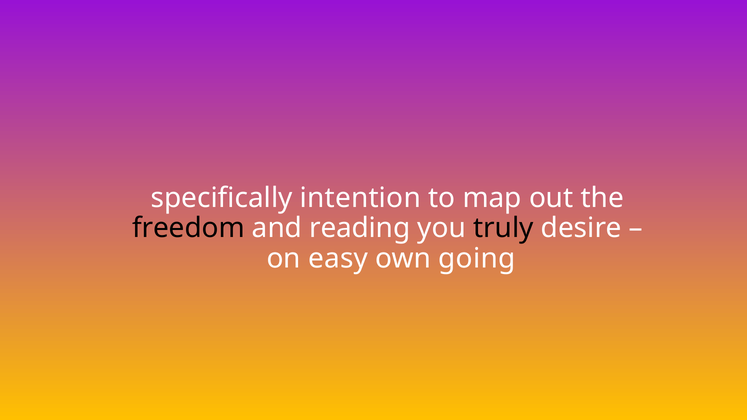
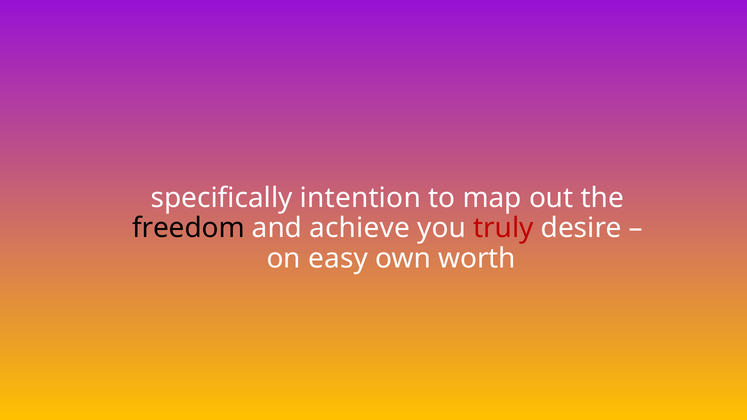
reading: reading -> achieve
truly colour: black -> red
going: going -> worth
